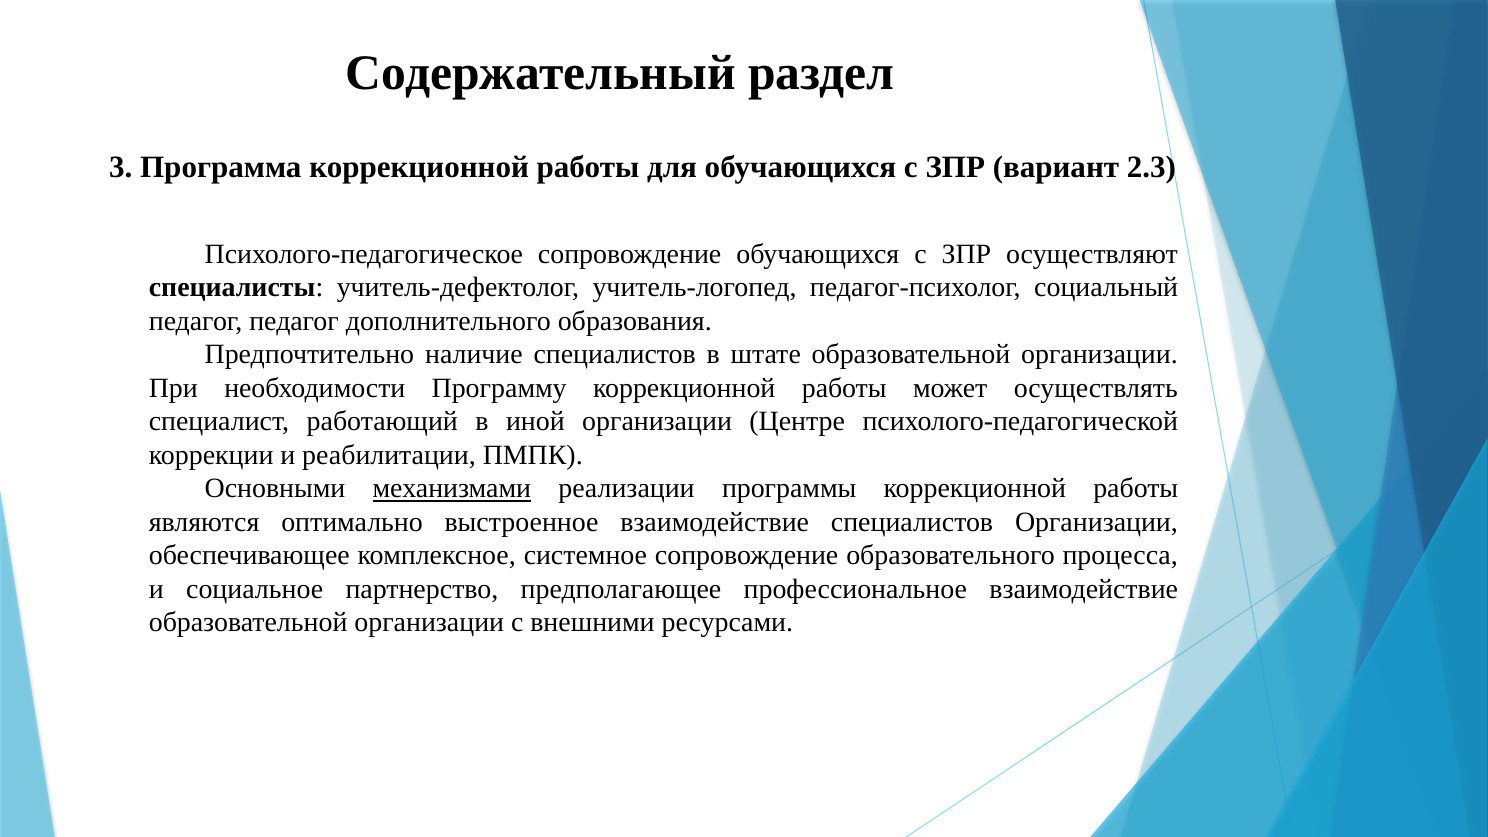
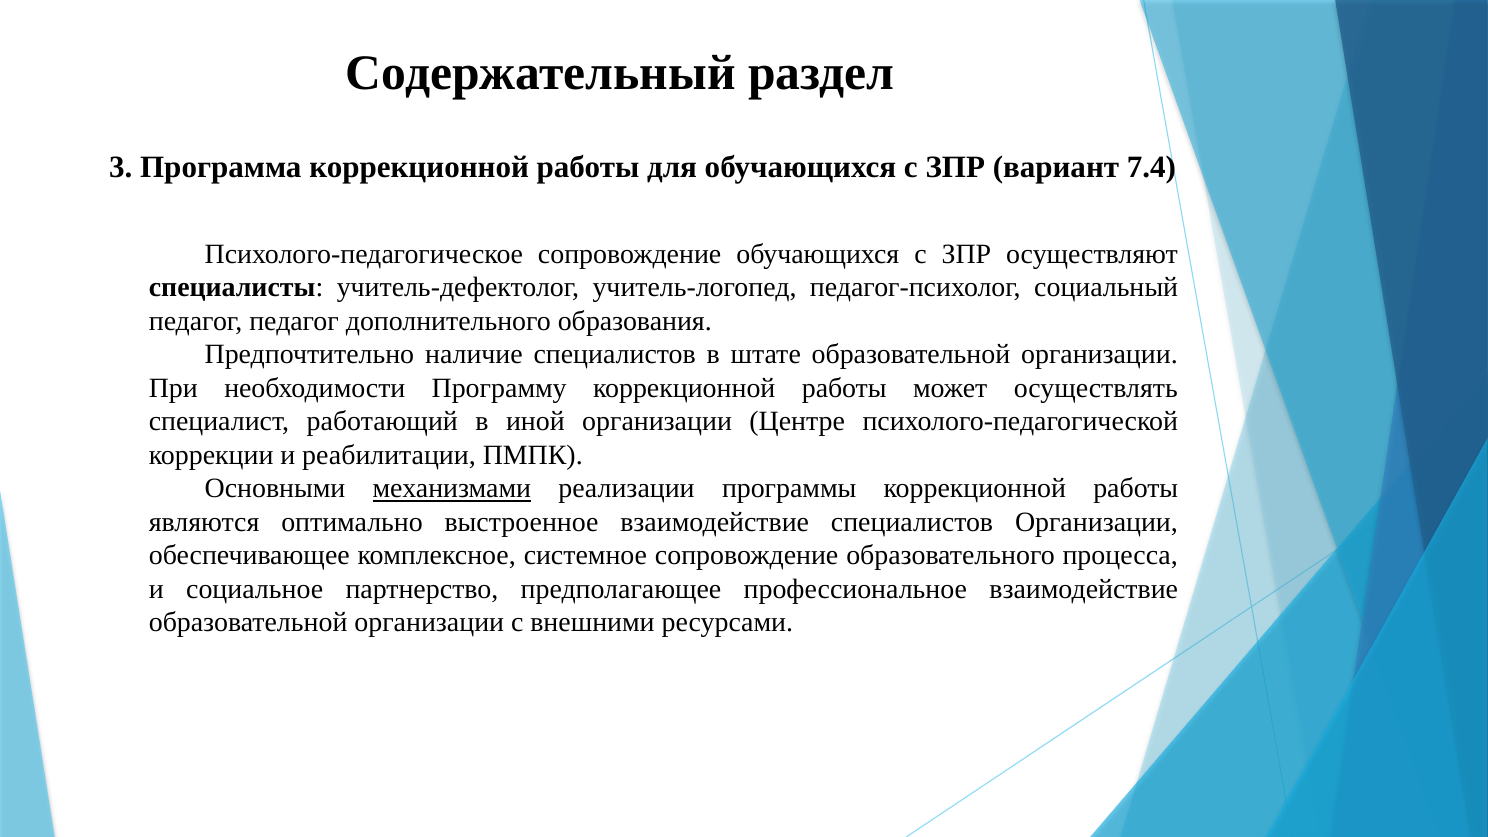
2.3: 2.3 -> 7.4
